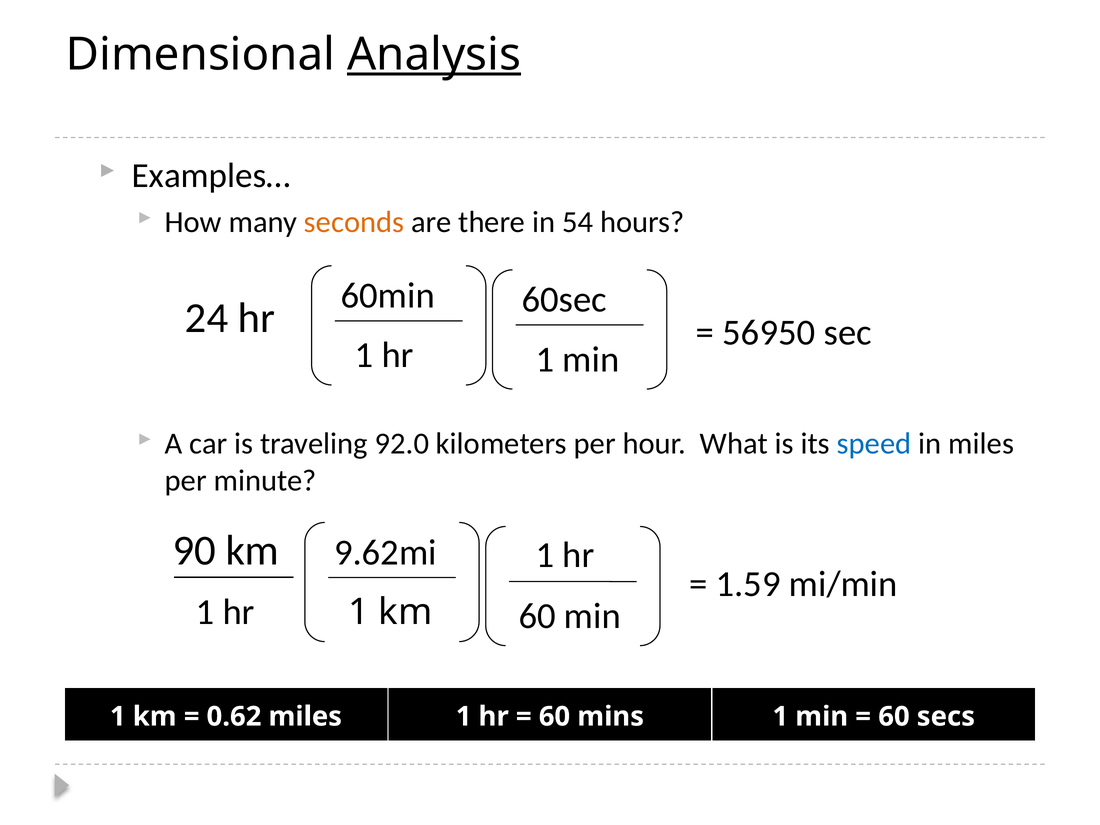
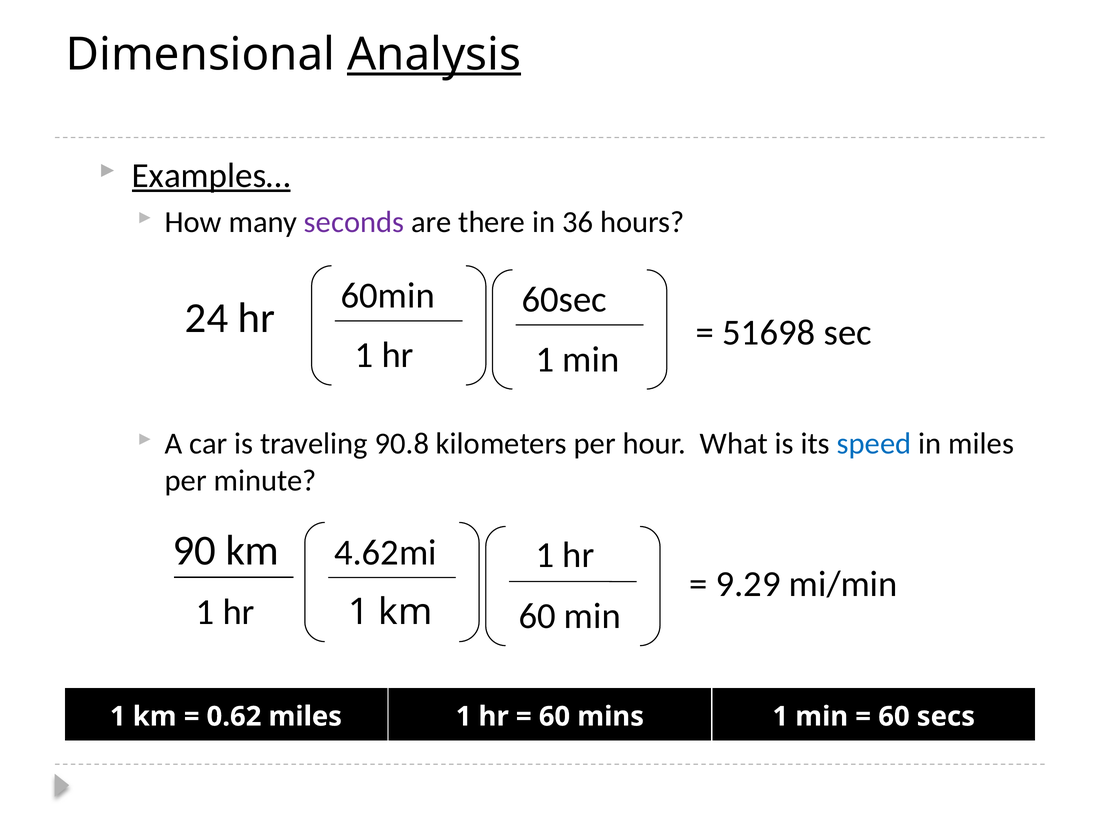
Examples… underline: none -> present
seconds colour: orange -> purple
54: 54 -> 36
56950: 56950 -> 51698
92.0: 92.0 -> 90.8
9.62mi: 9.62mi -> 4.62mi
1.59: 1.59 -> 9.29
